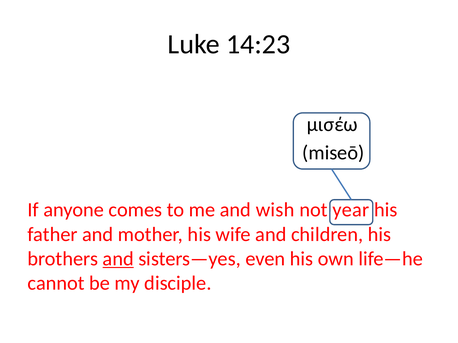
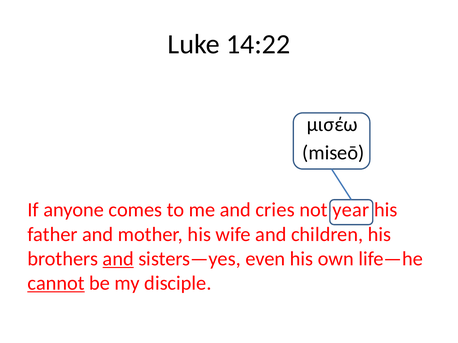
14:23: 14:23 -> 14:22
wish: wish -> cries
cannot underline: none -> present
